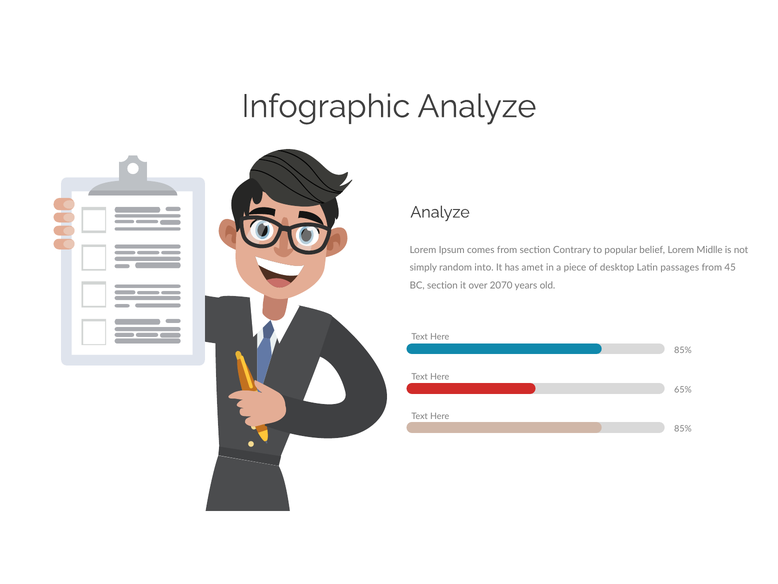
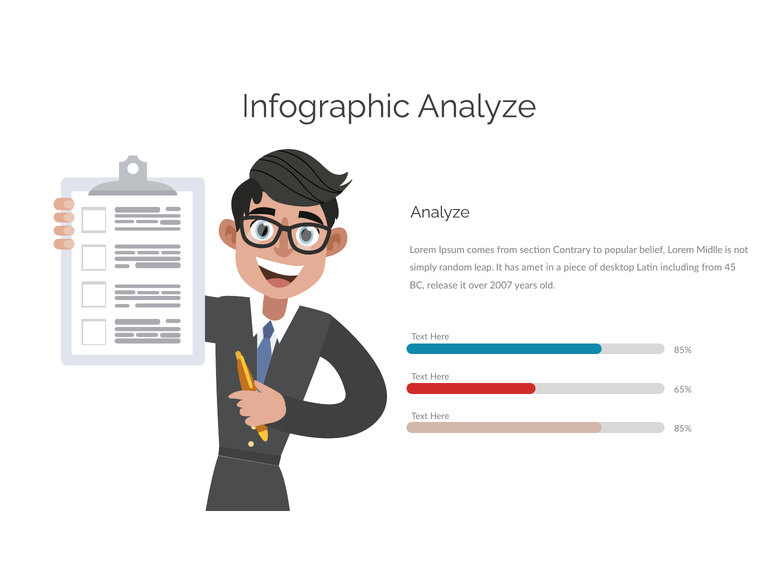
into: into -> leap
passages: passages -> including
BC section: section -> release
2070: 2070 -> 2007
